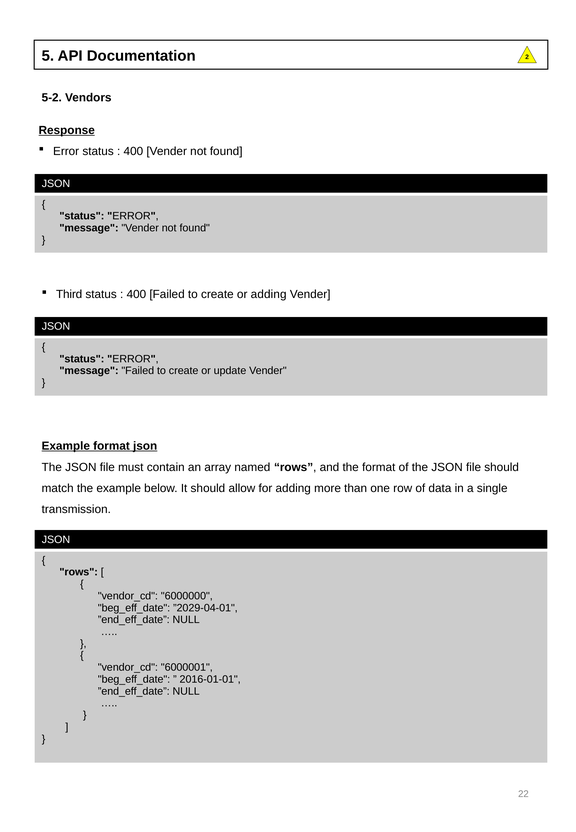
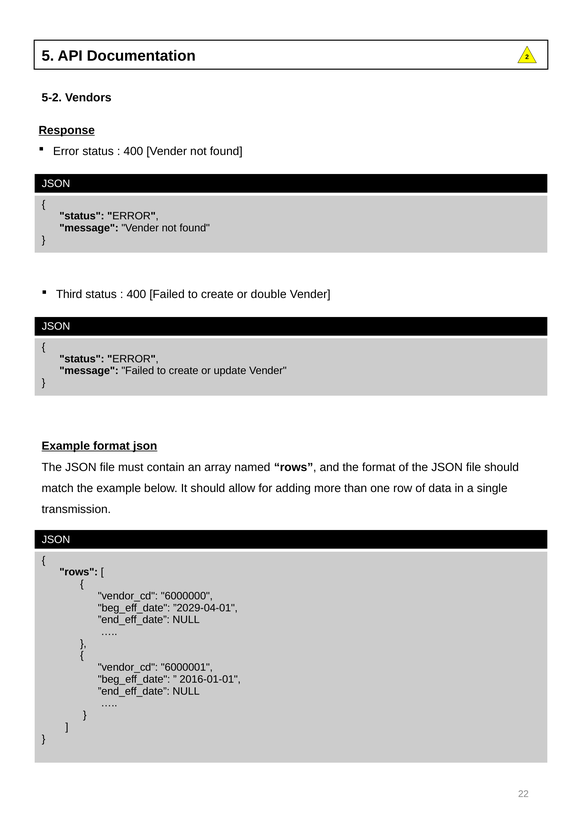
or adding: adding -> double
